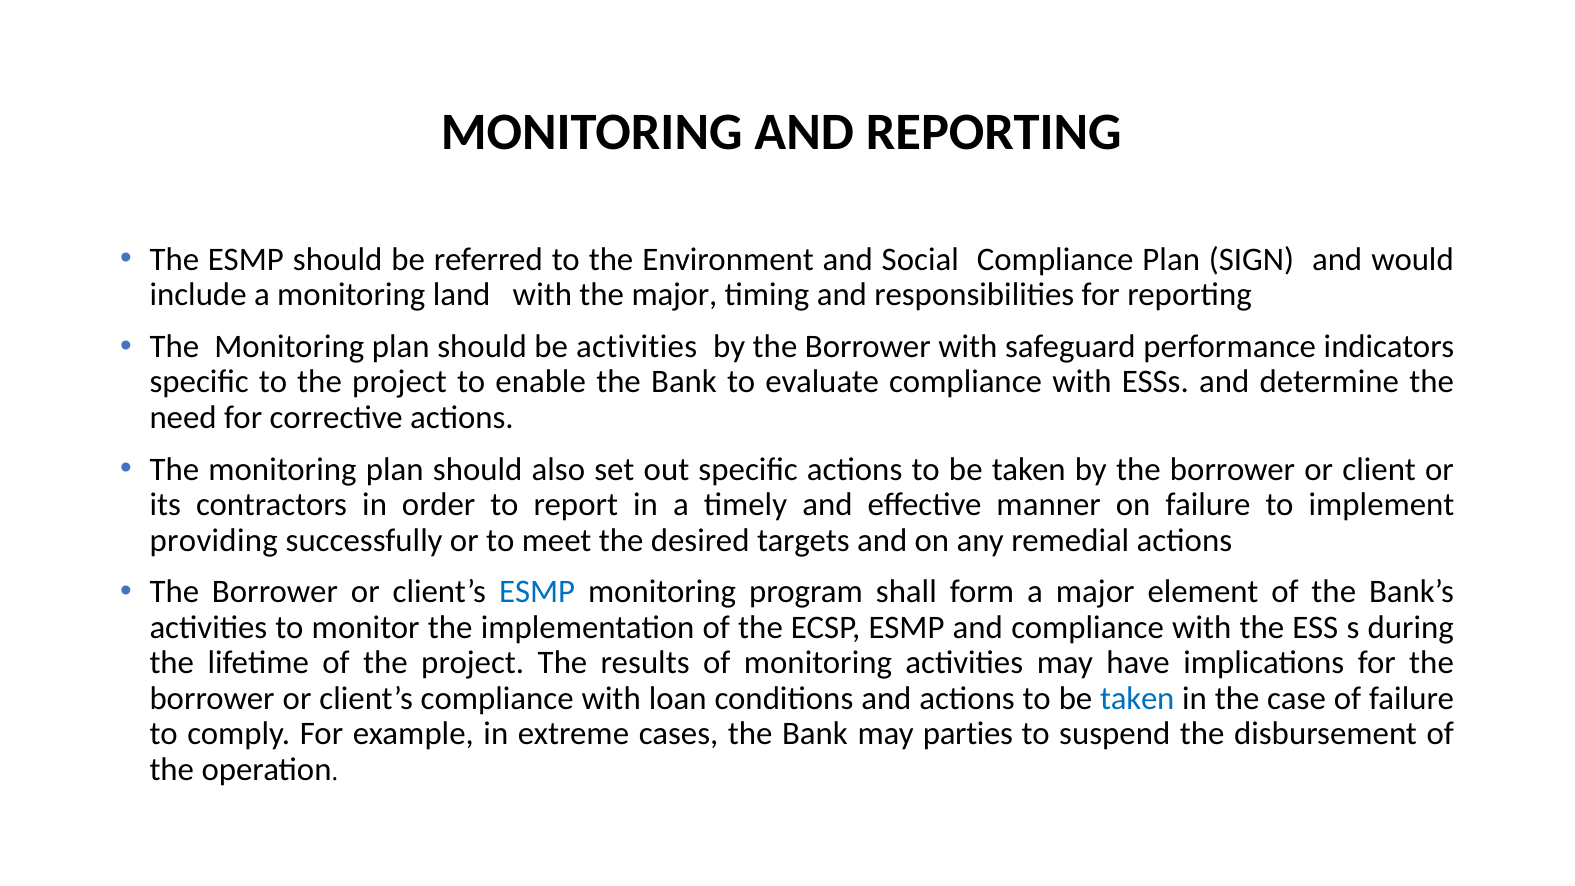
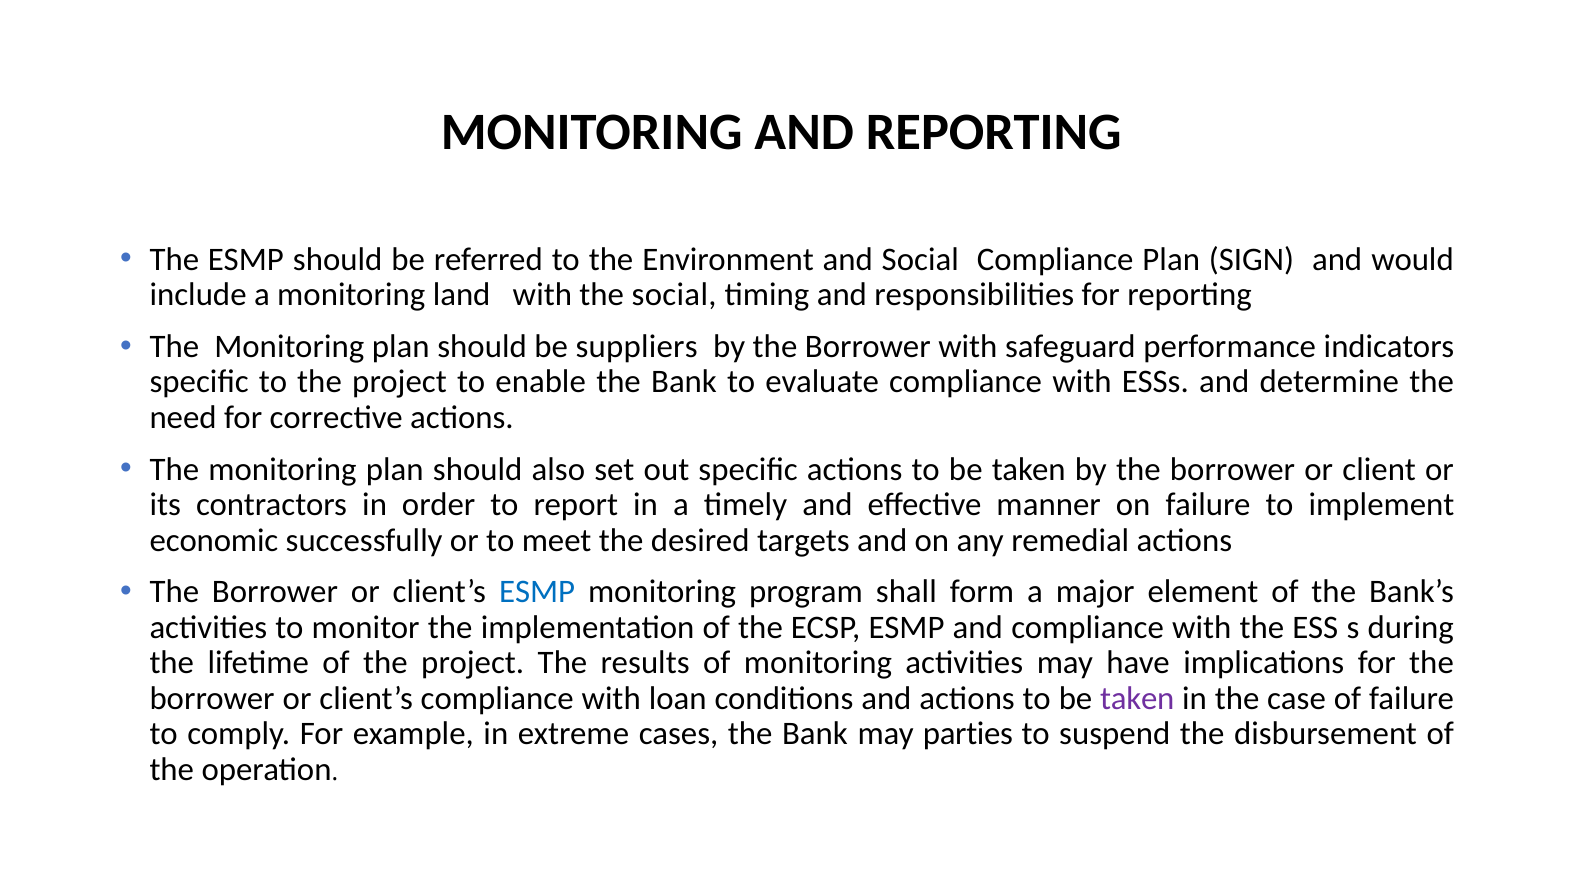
the major: major -> social
be activities: activities -> suppliers
providing: providing -> economic
taken at (1137, 698) colour: blue -> purple
